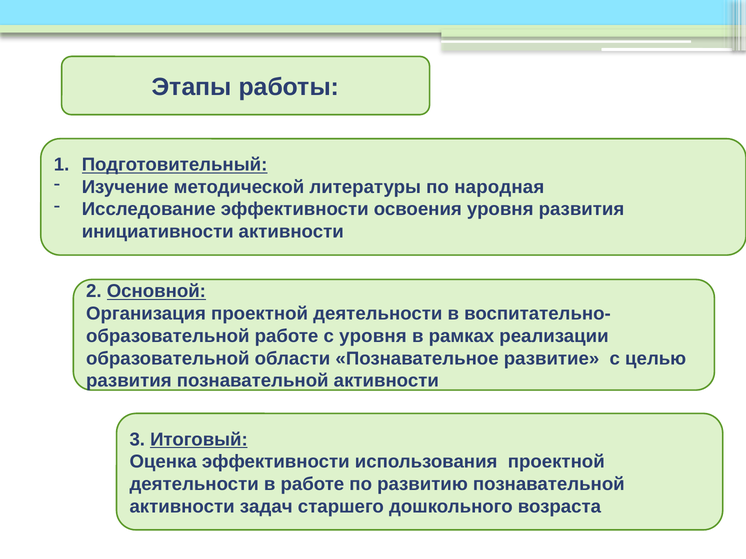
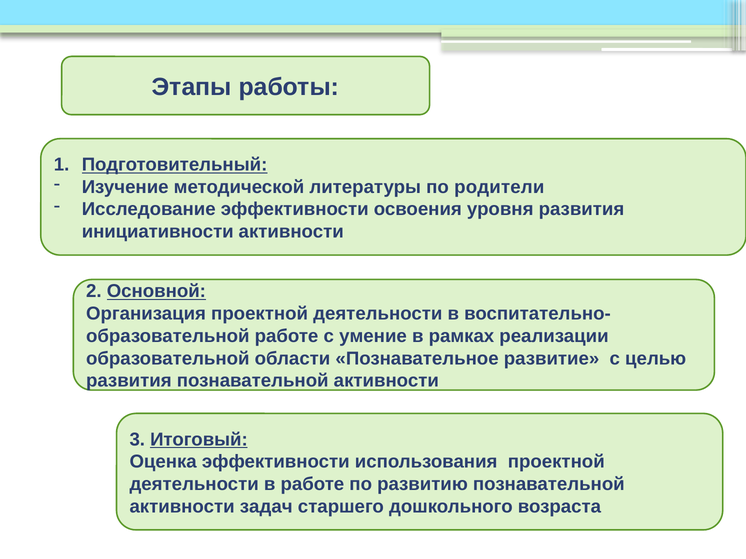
народная: народная -> родители
с уровня: уровня -> умение
